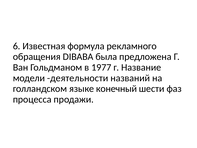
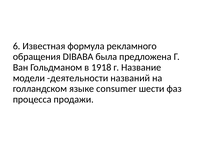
1977: 1977 -> 1918
конечный: конечный -> consumer
